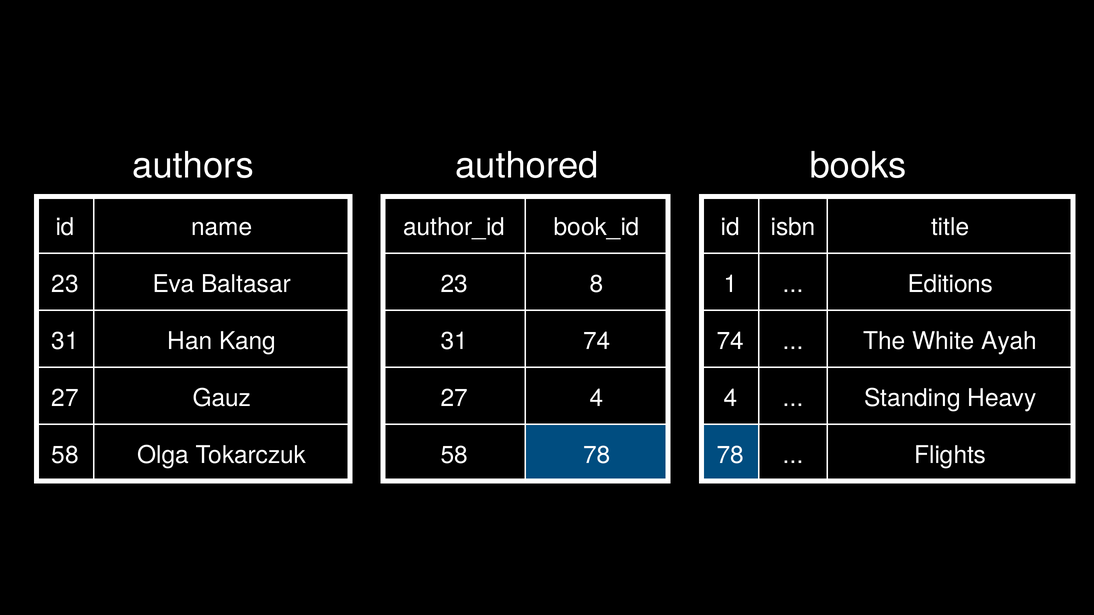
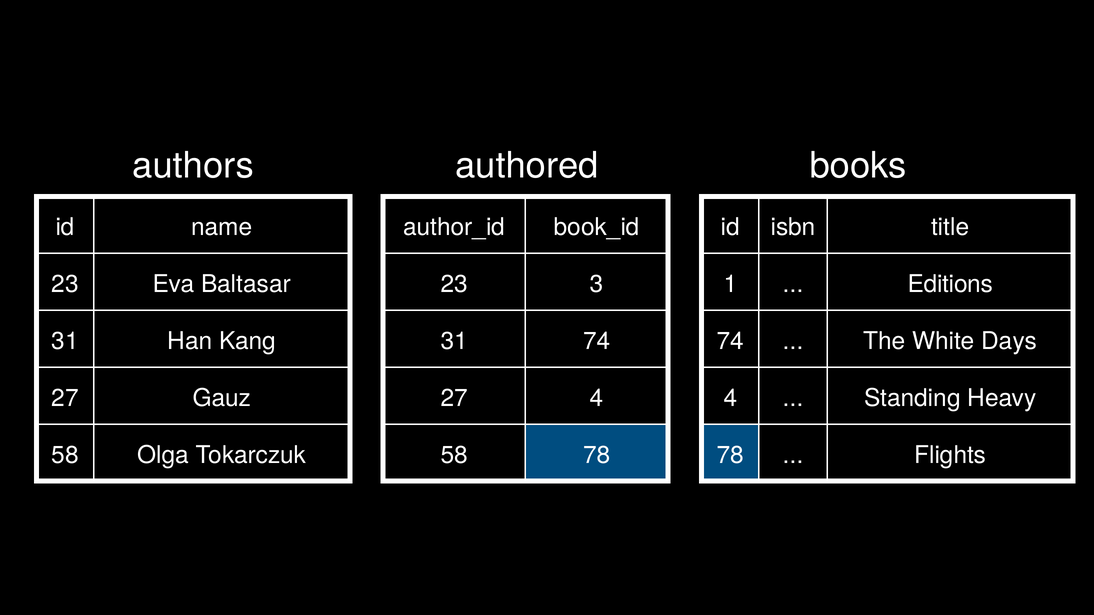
8: 8 -> 3
Ayah: Ayah -> Days
